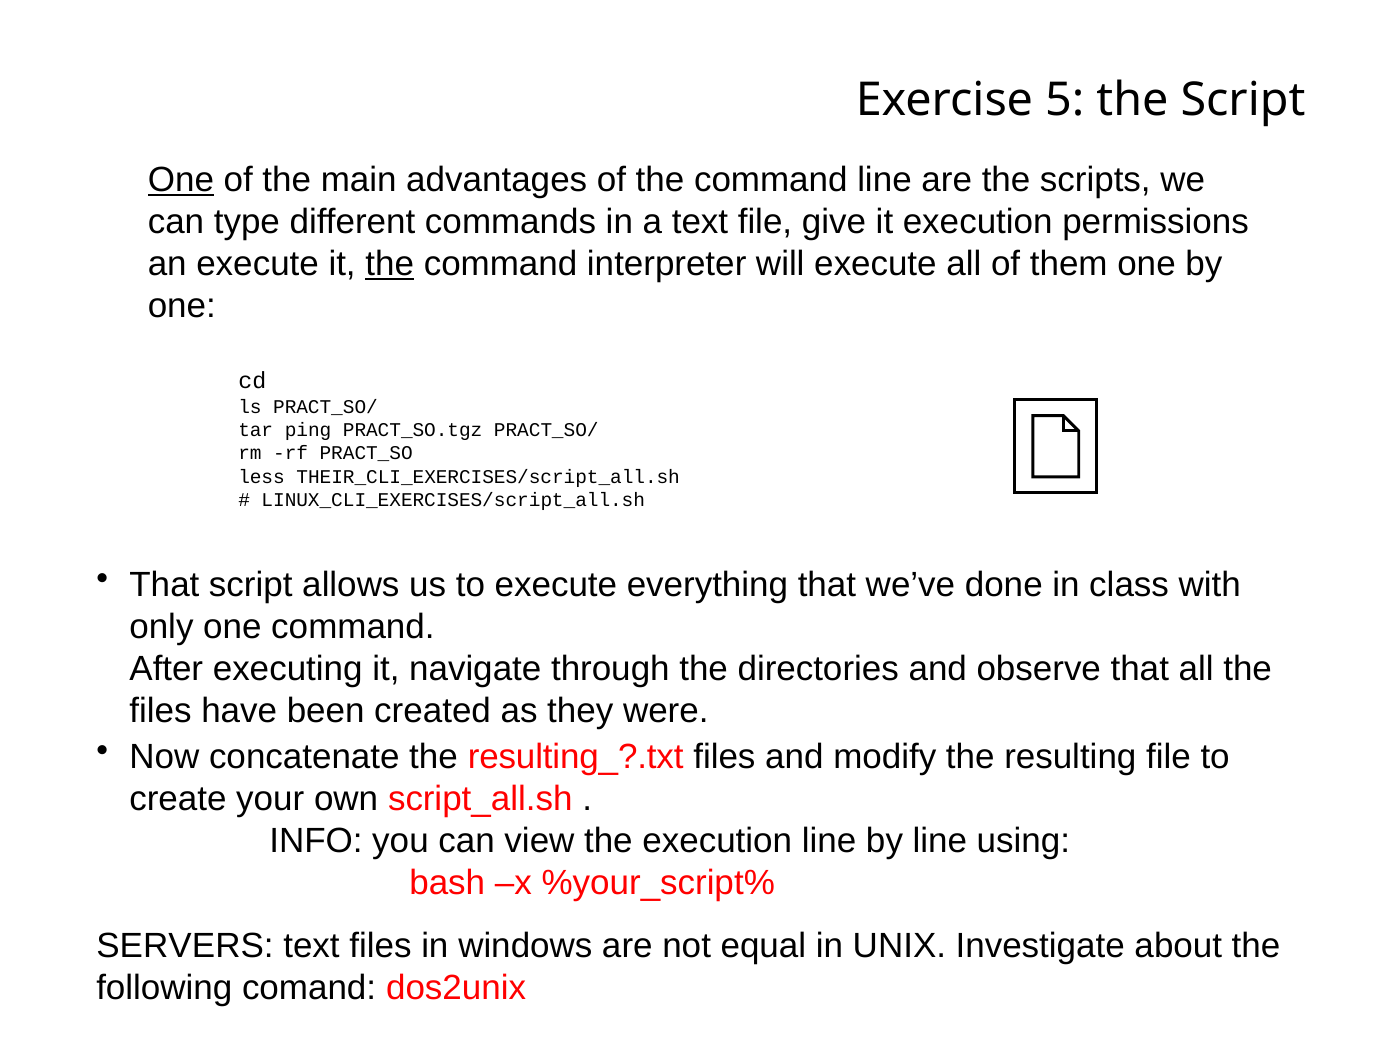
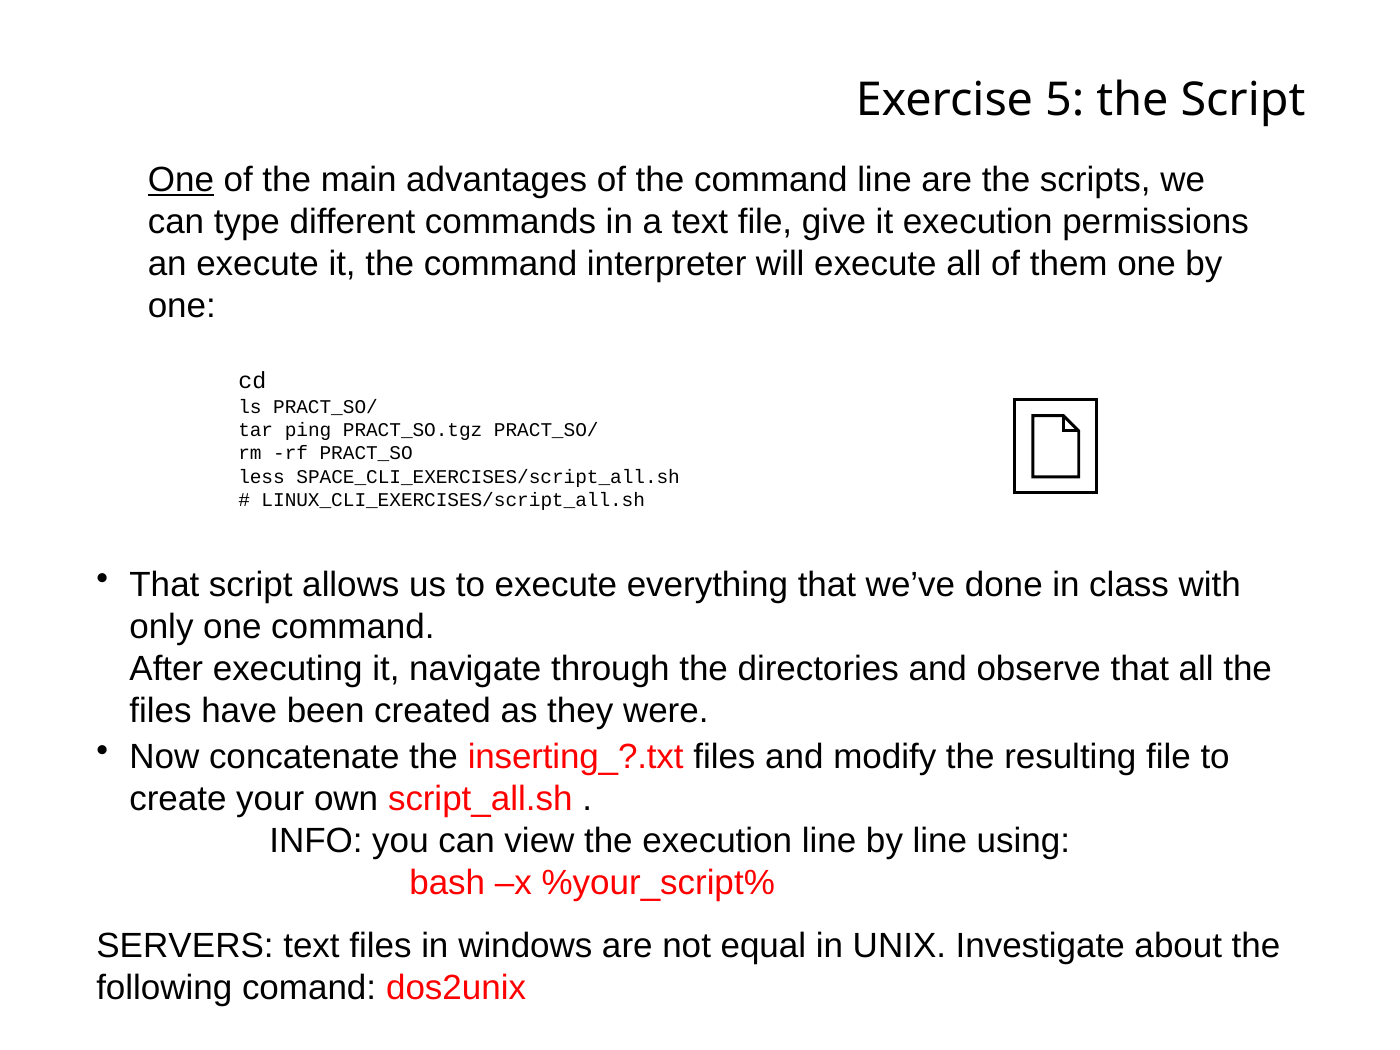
the at (390, 264) underline: present -> none
THEIR_CLI_EXERCISES/script_all.sh: THEIR_CLI_EXERCISES/script_all.sh -> SPACE_CLI_EXERCISES/script_all.sh
resulting_?.txt: resulting_?.txt -> inserting_?.txt
